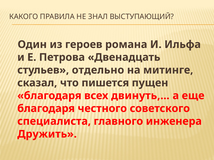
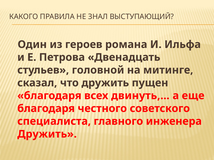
отдельно: отдельно -> головной
что пишется: пишется -> дружить
